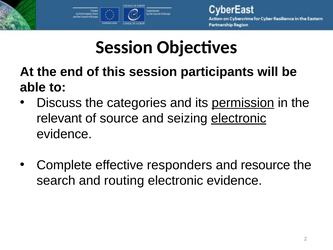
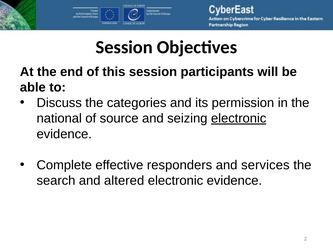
permission underline: present -> none
relevant: relevant -> national
resource: resource -> services
routing: routing -> altered
